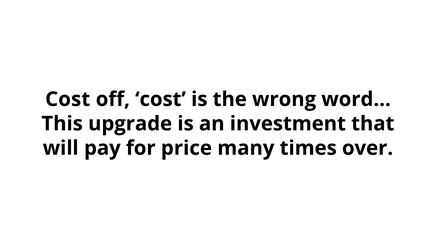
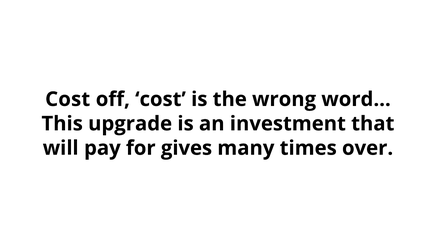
price: price -> gives
